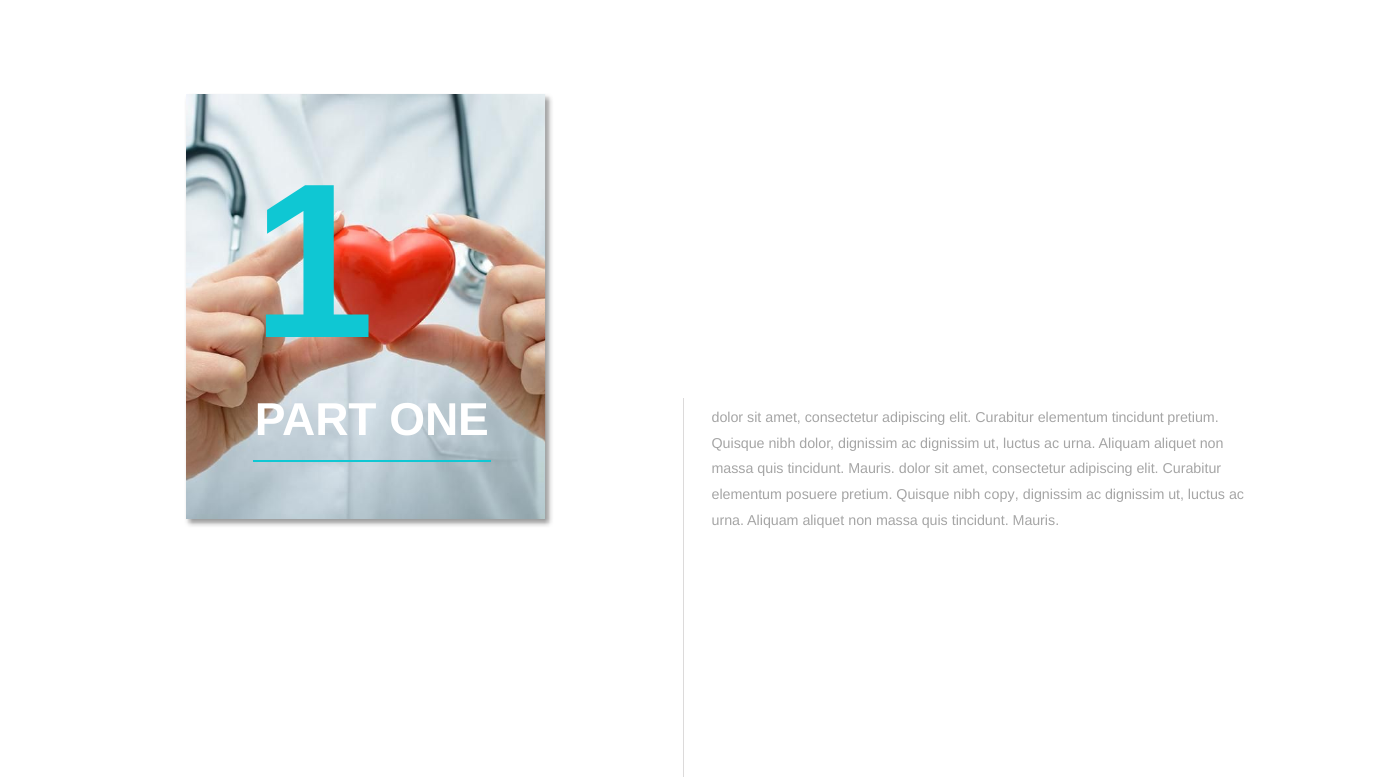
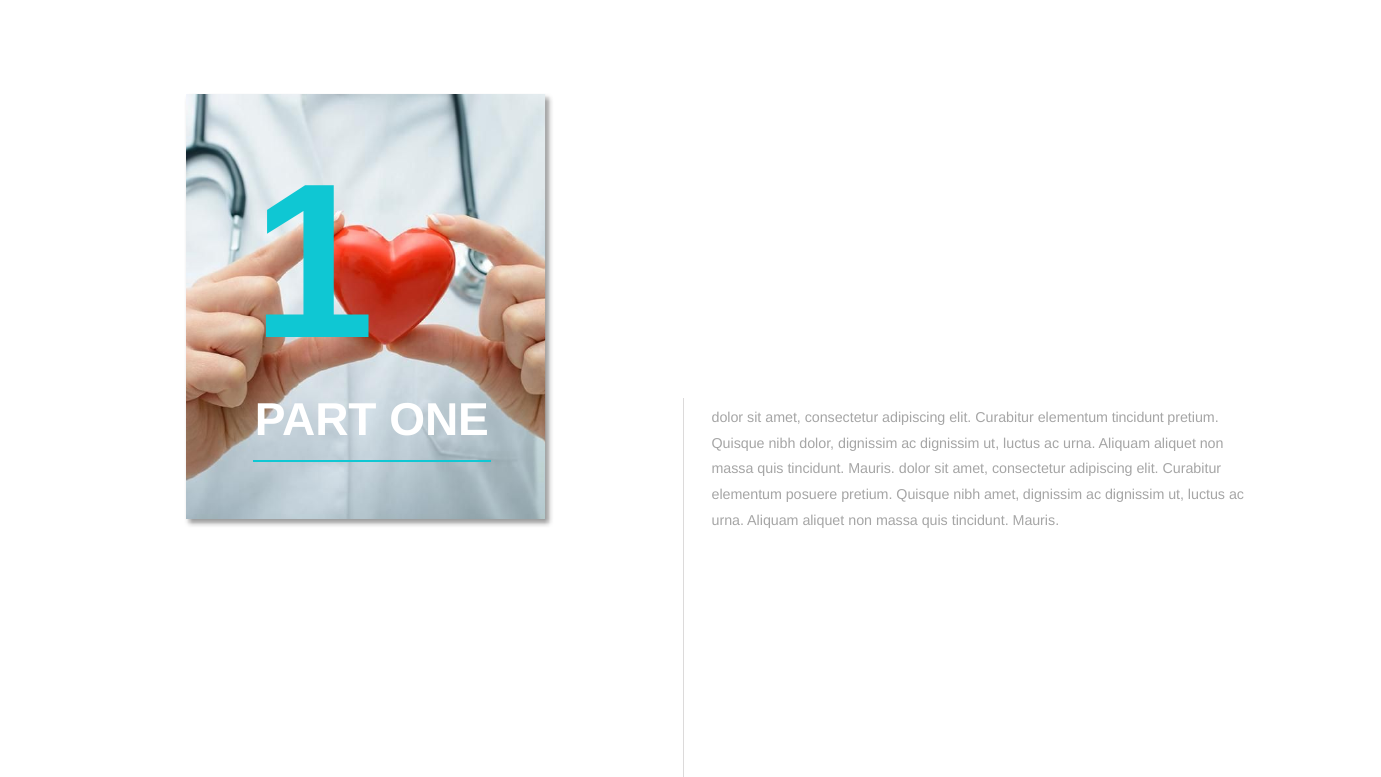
nibh copy: copy -> amet
